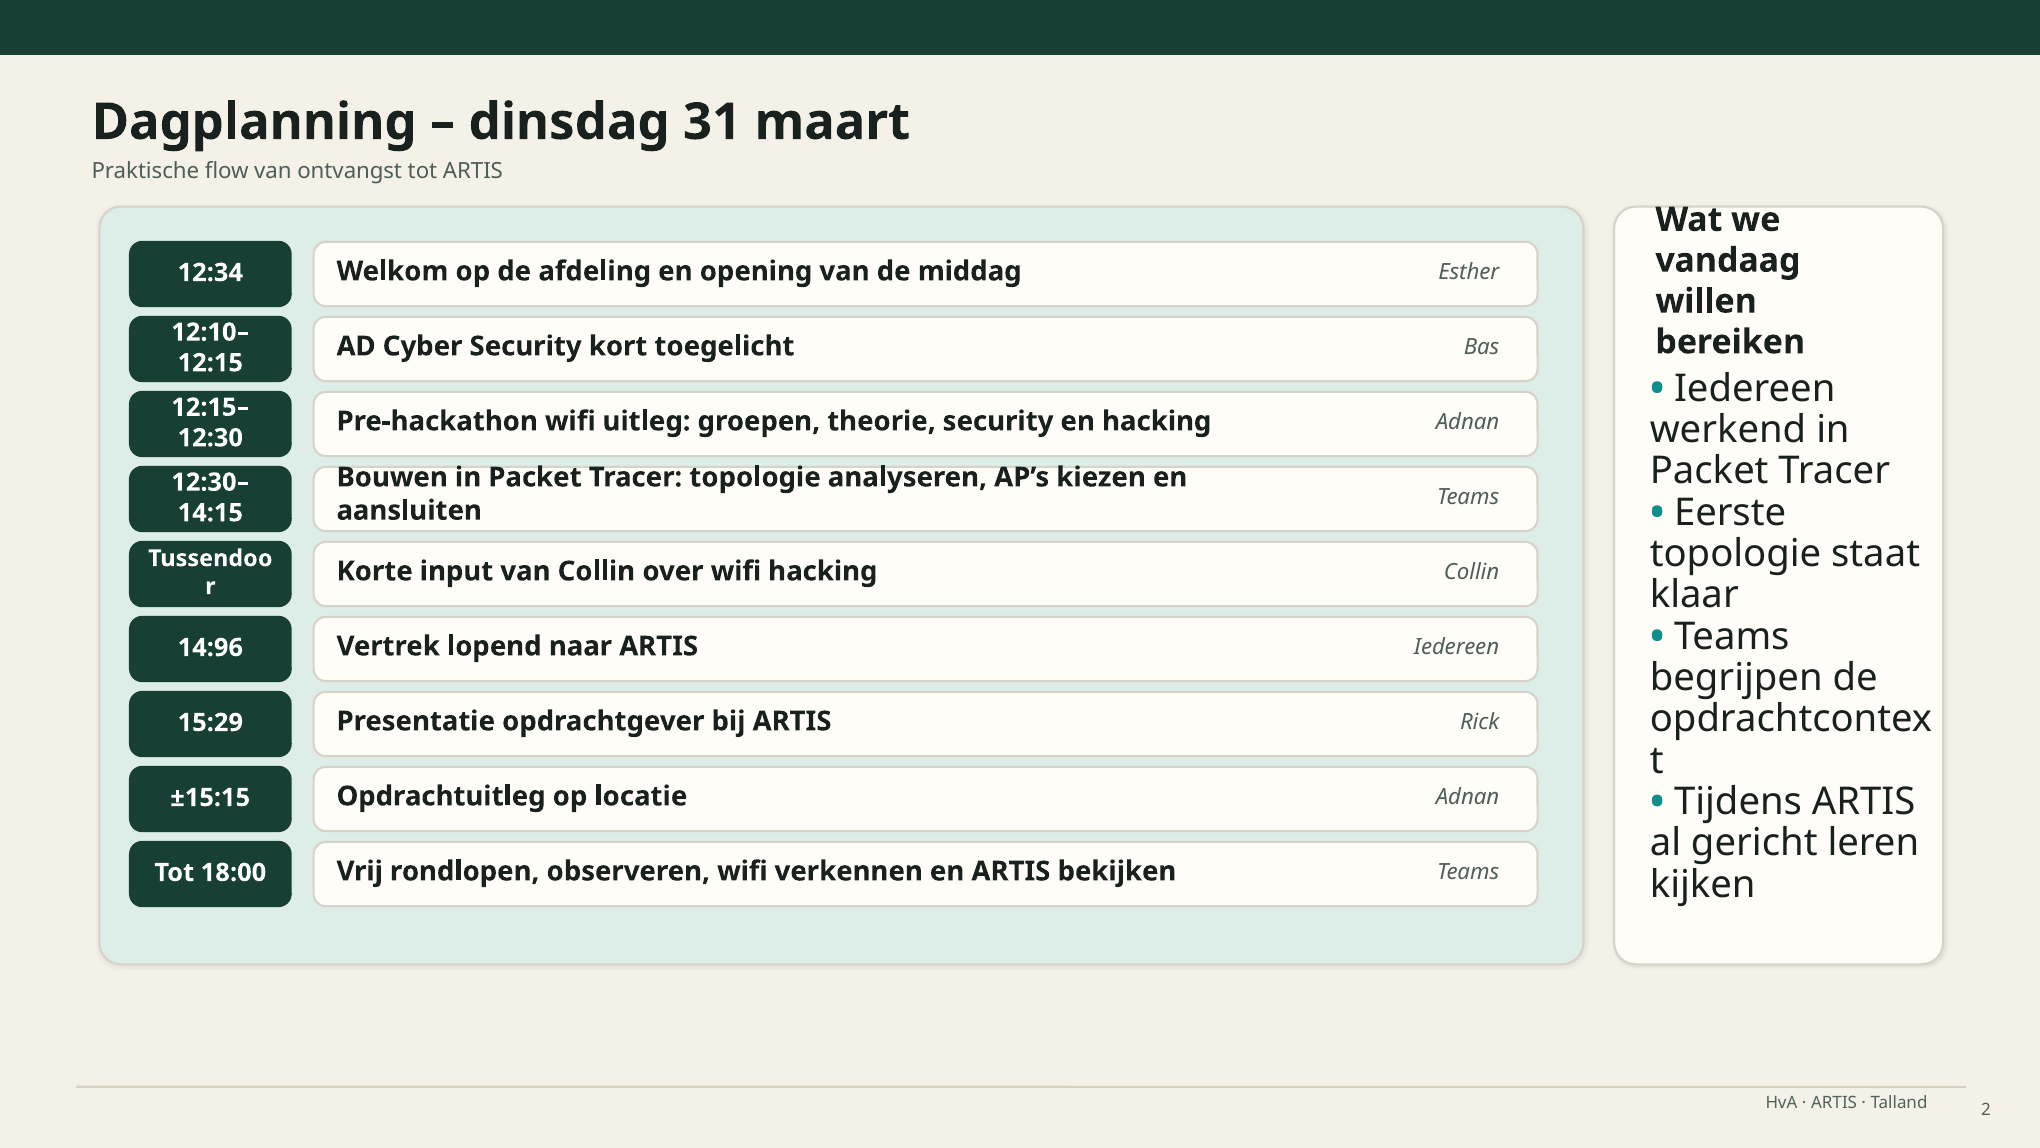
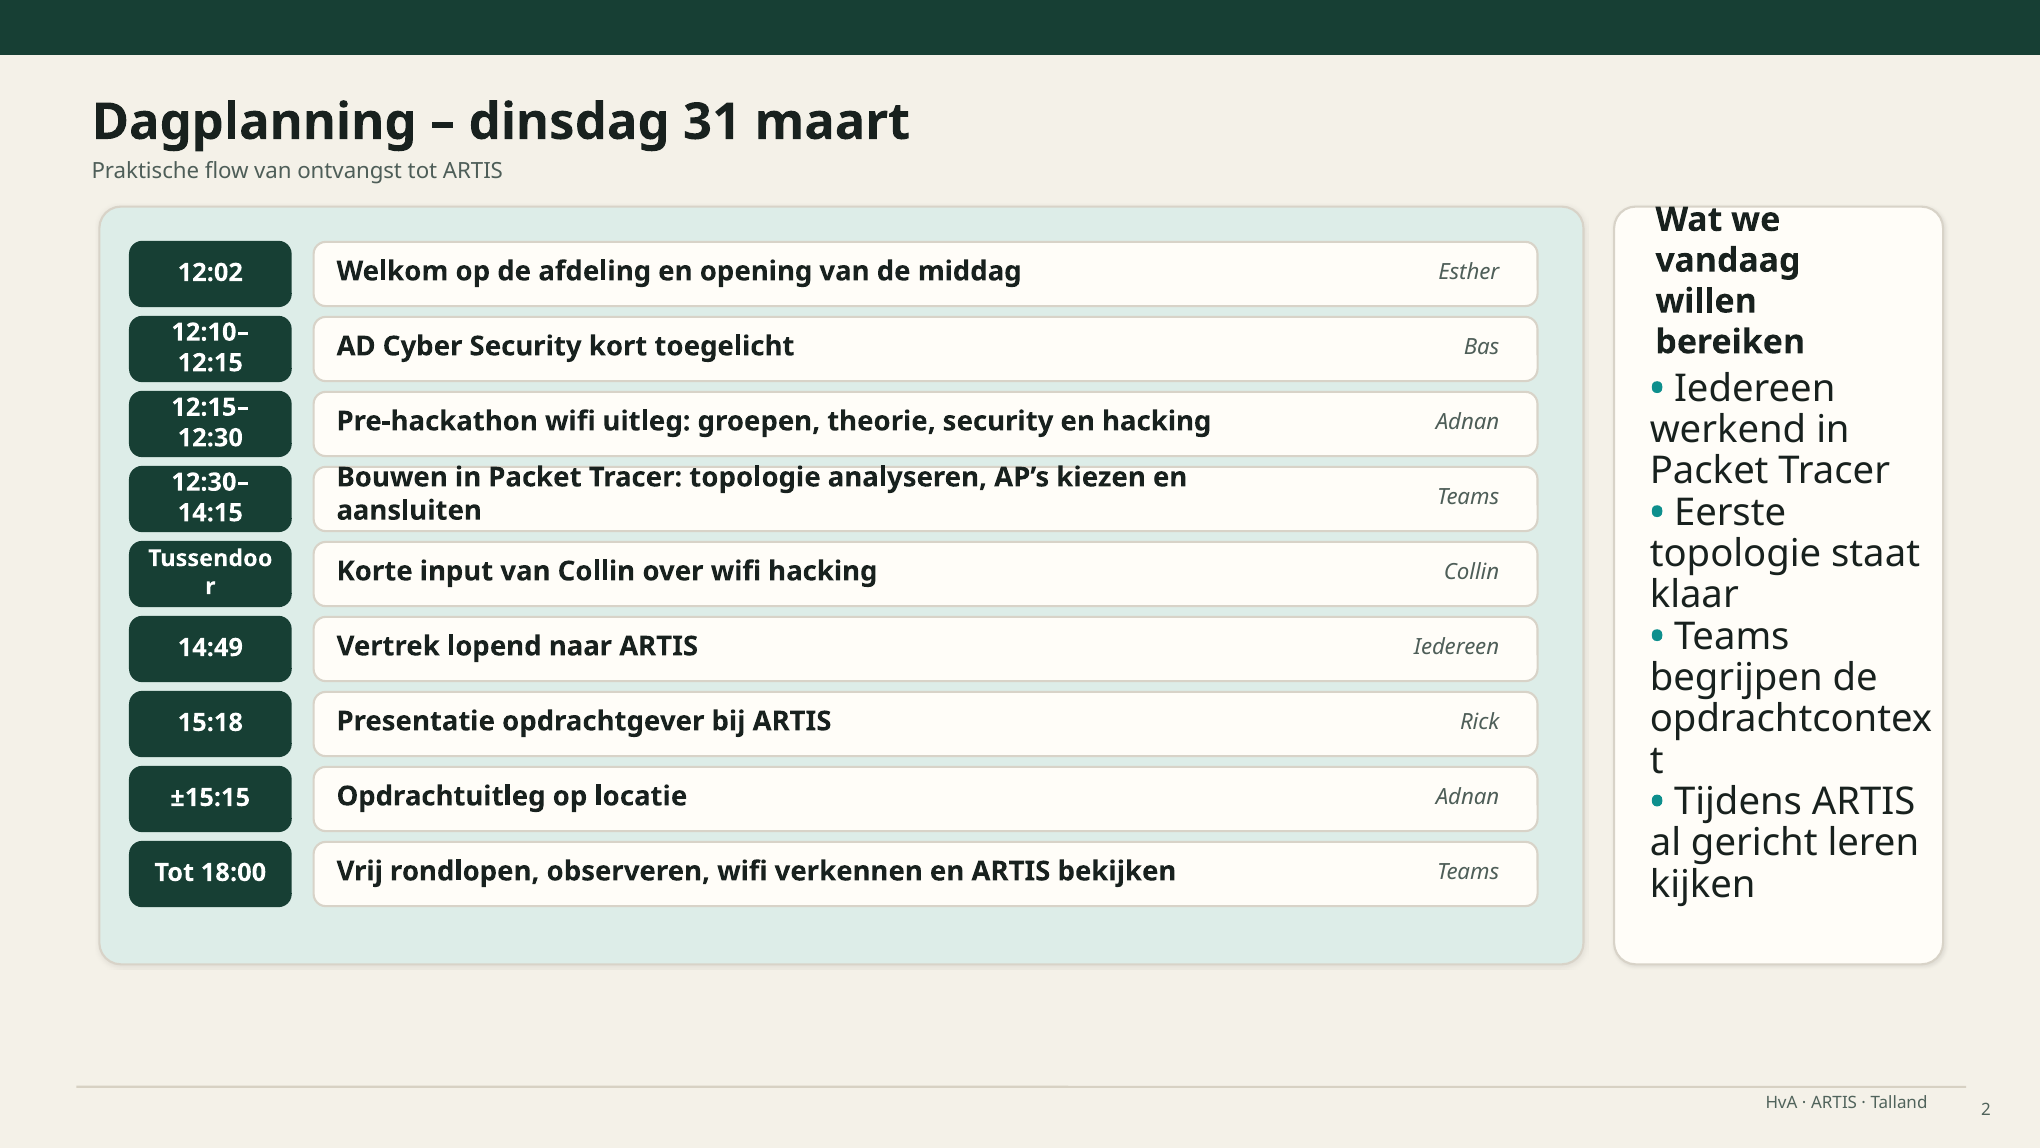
12:34: 12:34 -> 12:02
14:96: 14:96 -> 14:49
15:29: 15:29 -> 15:18
